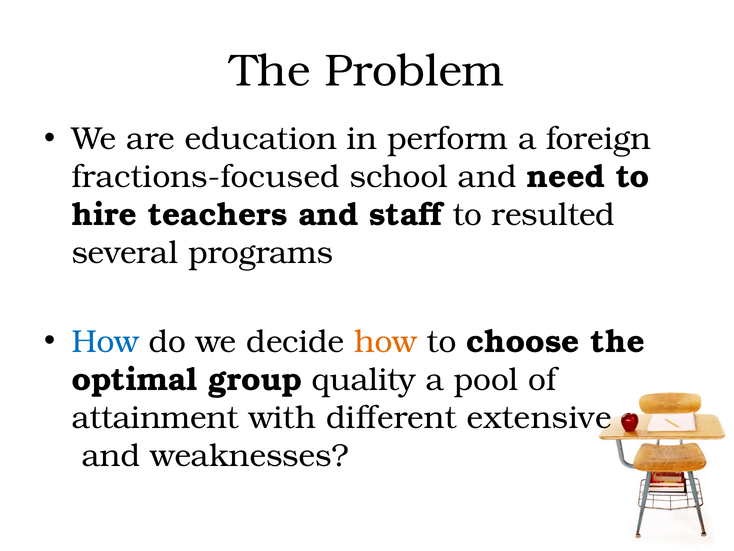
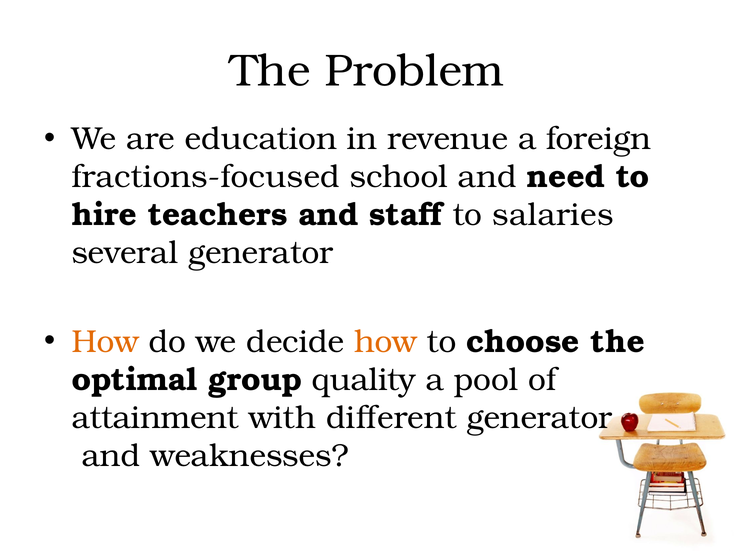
perform: perform -> revenue
resulted: resulted -> salaries
several programs: programs -> generator
How at (105, 341) colour: blue -> orange
different extensive: extensive -> generator
